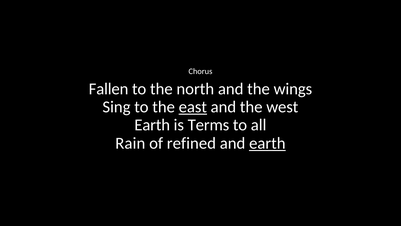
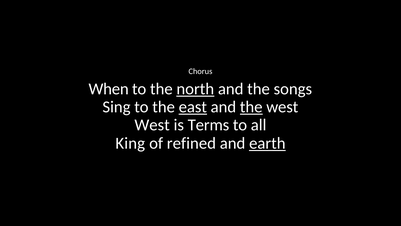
Fallen: Fallen -> When
north underline: none -> present
wings: wings -> songs
the at (251, 107) underline: none -> present
Earth at (152, 125): Earth -> West
Rain: Rain -> King
